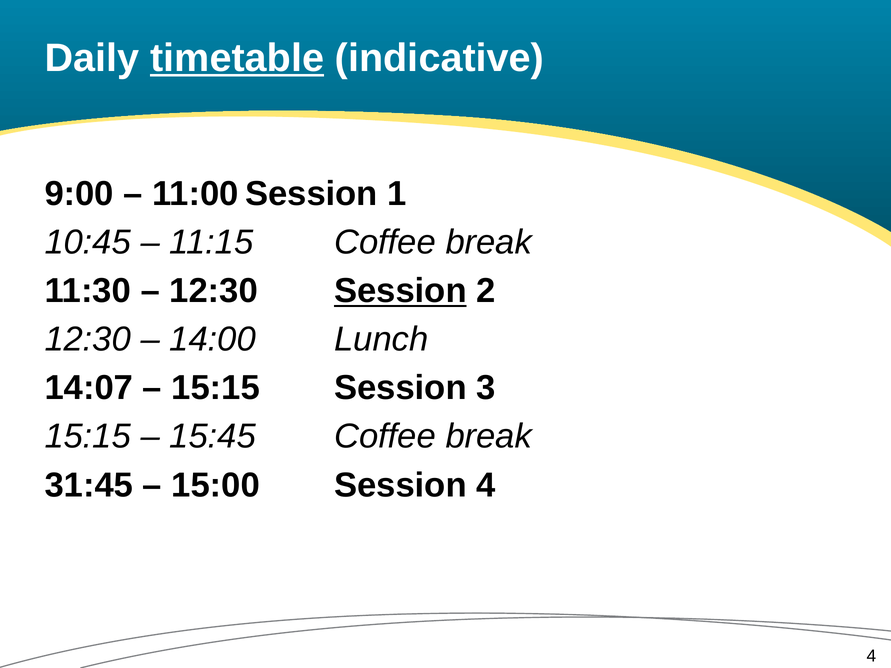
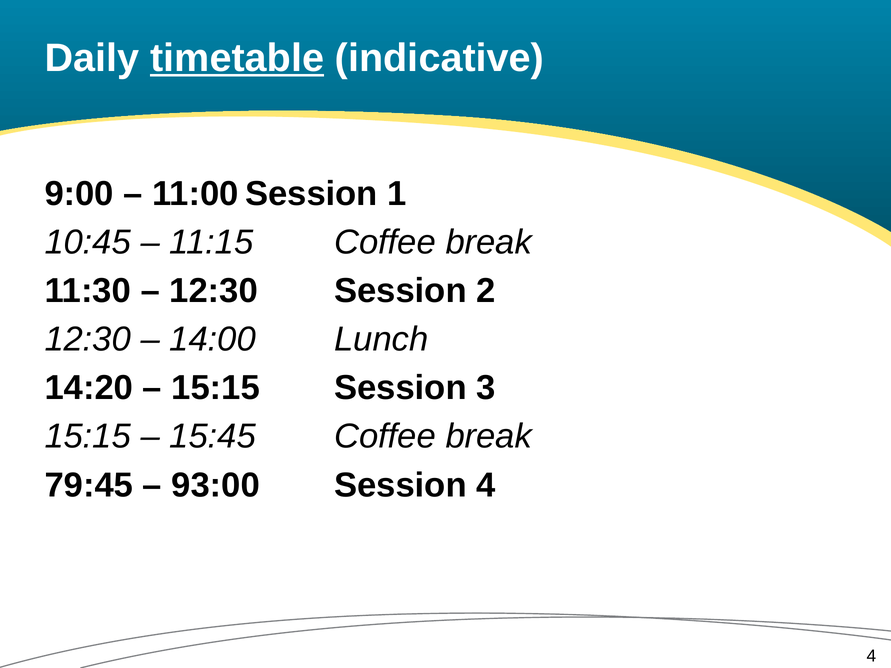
Session at (400, 291) underline: present -> none
14:07: 14:07 -> 14:20
31:45: 31:45 -> 79:45
15:00: 15:00 -> 93:00
